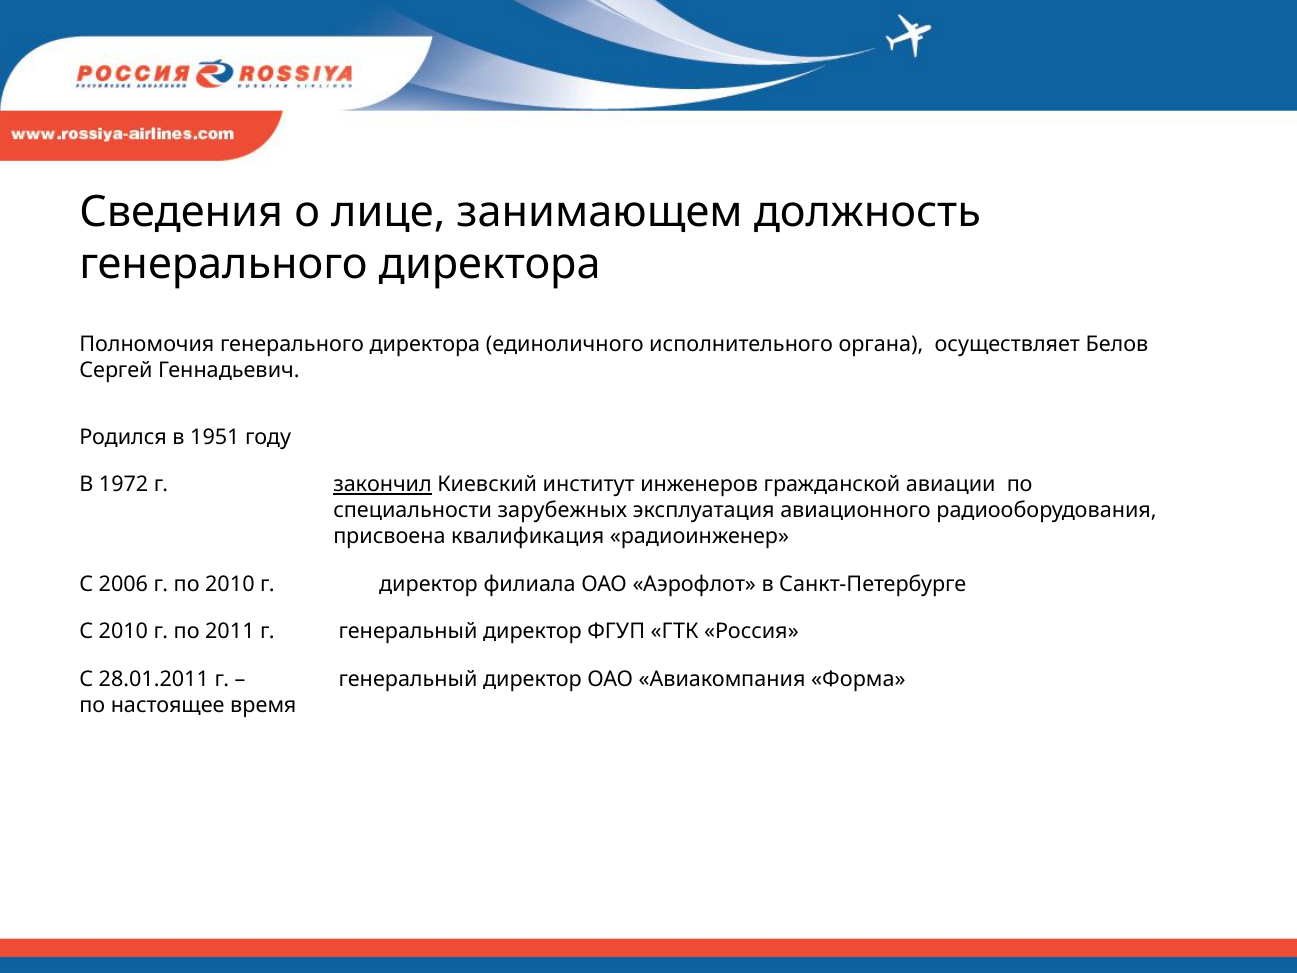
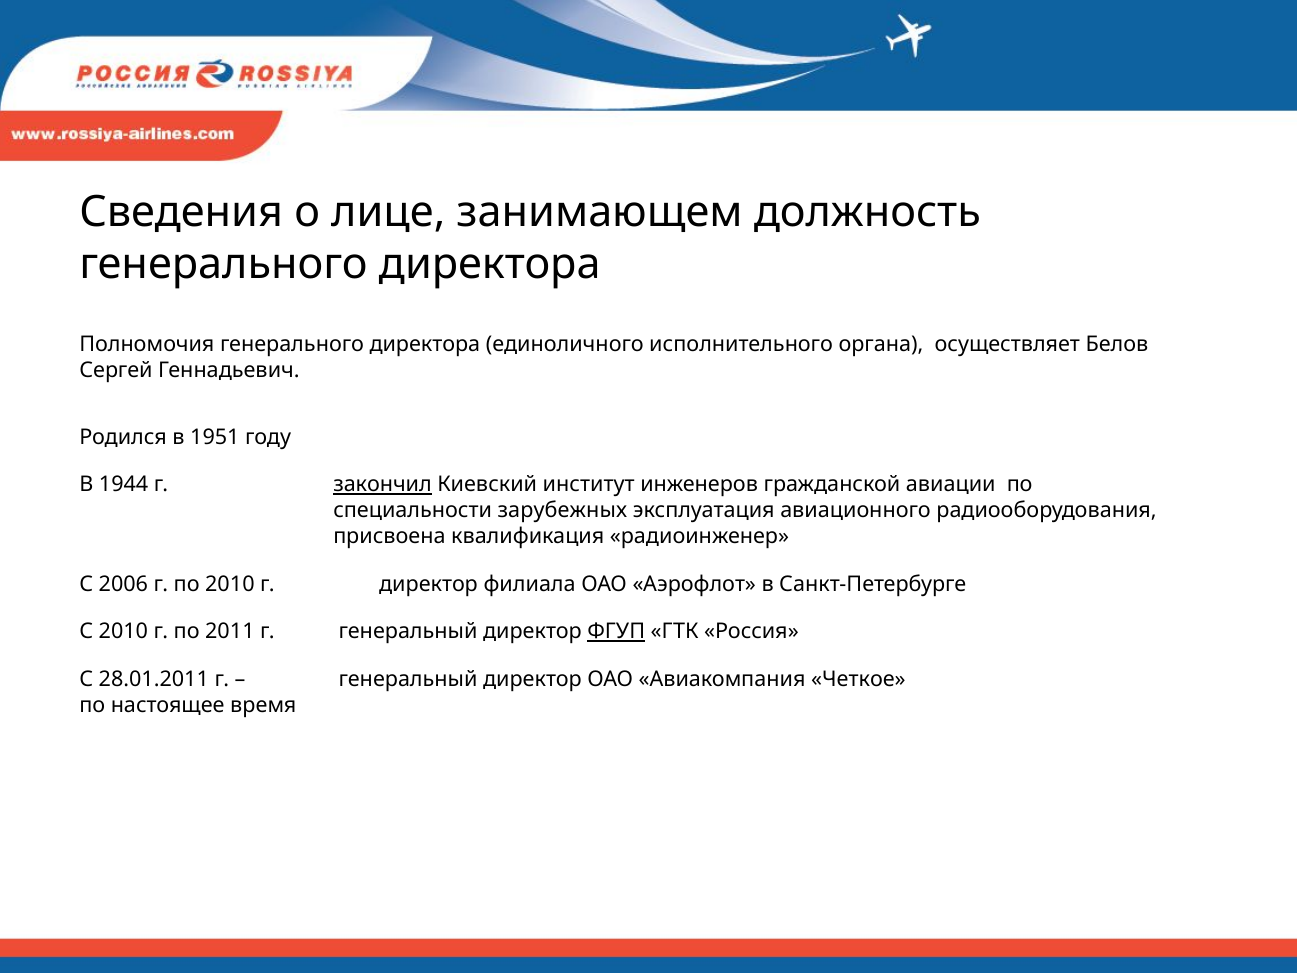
1972: 1972 -> 1944
ФГУП underline: none -> present
Форма: Форма -> Четкое
